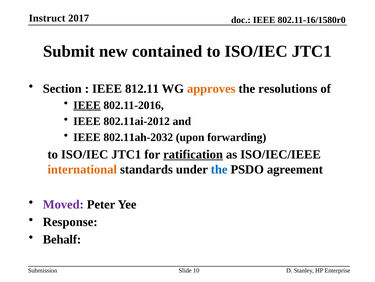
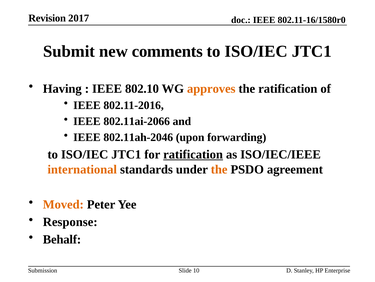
Instruct: Instruct -> Revision
contained: contained -> comments
Section: Section -> Having
812.11: 812.11 -> 802.10
the resolutions: resolutions -> ratification
IEEE at (87, 105) underline: present -> none
802.11ai-2012: 802.11ai-2012 -> 802.11ai-2066
802.11ah-2032: 802.11ah-2032 -> 802.11ah-2046
the at (219, 169) colour: blue -> orange
Moved colour: purple -> orange
